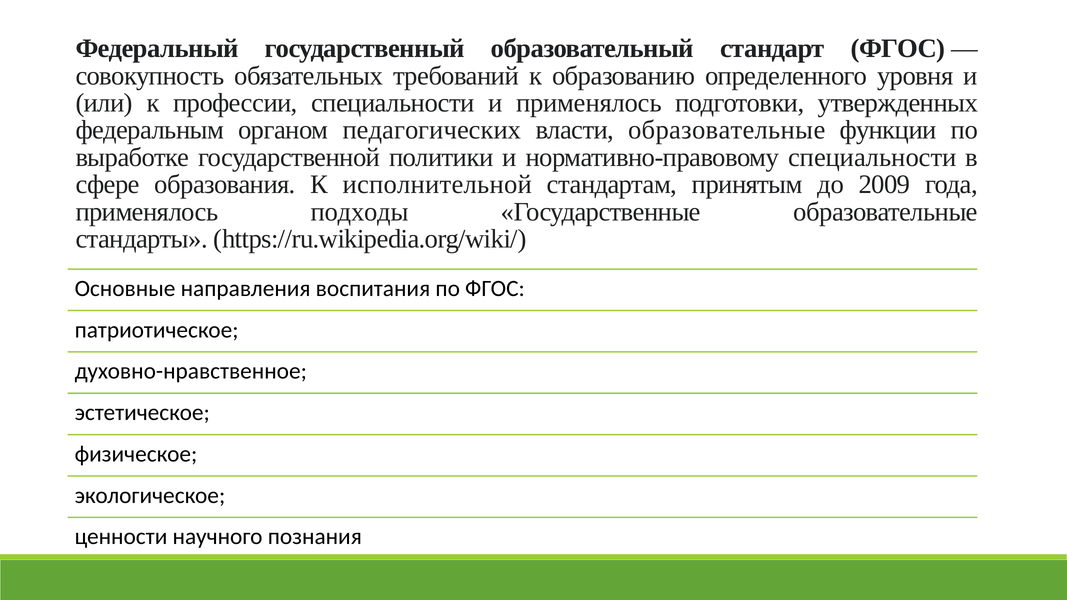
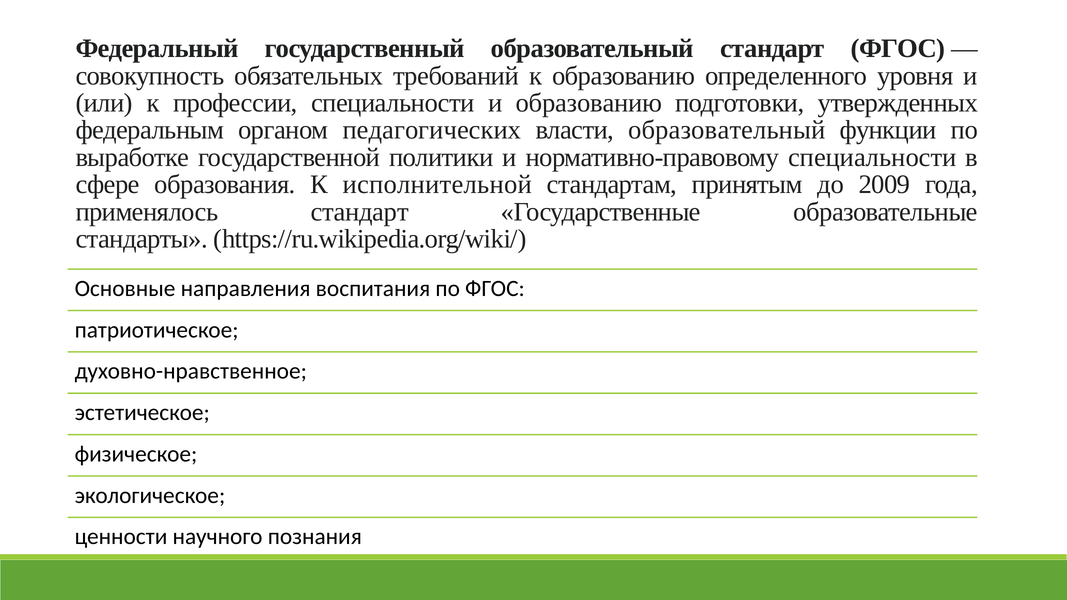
и применялось: применялось -> образованию
власти образовательные: образовательные -> образовательный
применялось подходы: подходы -> стандарт
